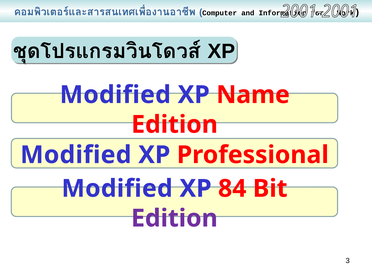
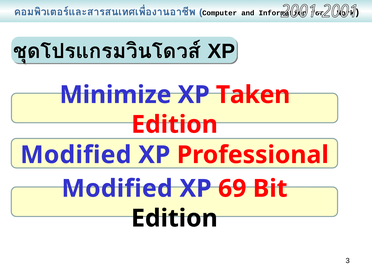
Modified at (115, 95): Modified -> Minimize
Name: Name -> Taken
84: 84 -> 69
Edition at (174, 218) colour: purple -> black
